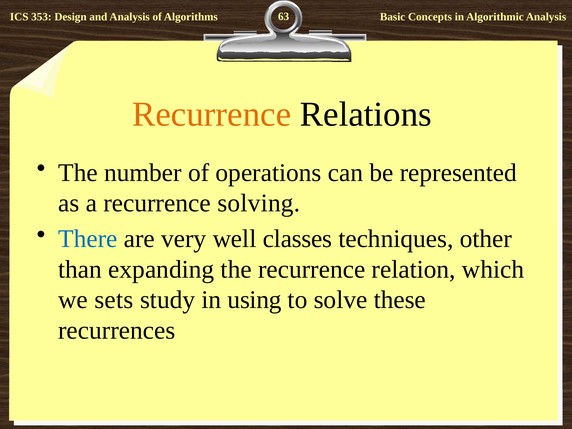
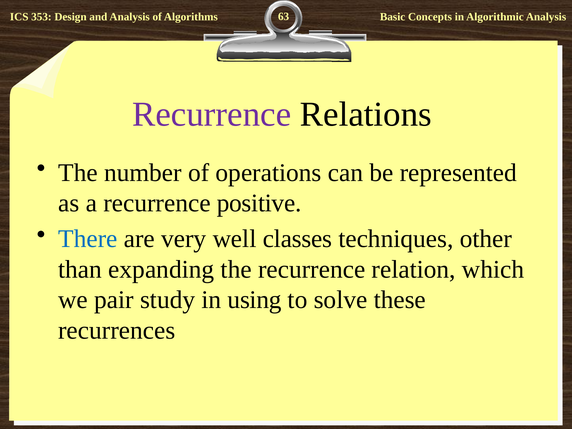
Recurrence at (212, 114) colour: orange -> purple
solving: solving -> positive
sets: sets -> pair
